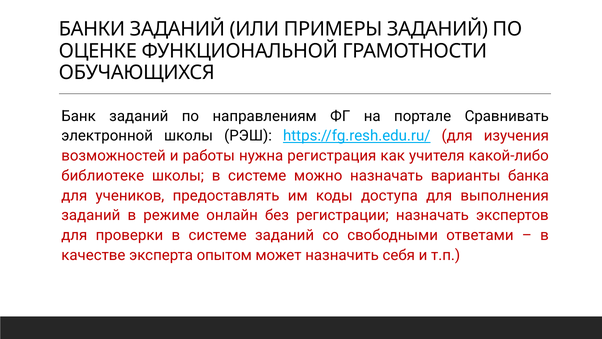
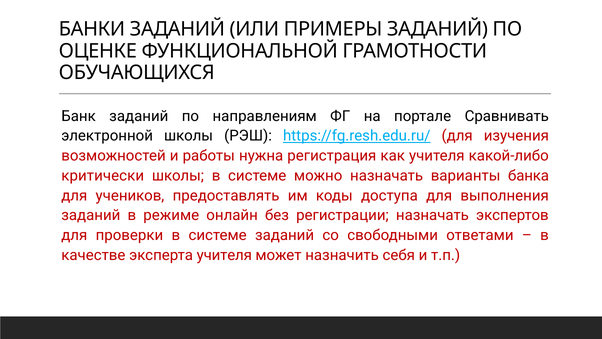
библиотеке: библиотеке -> критически
эксперта опытом: опытом -> учителя
